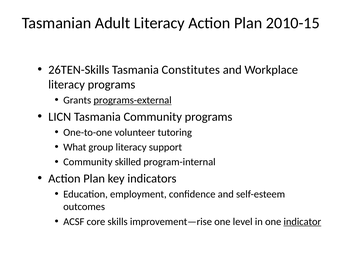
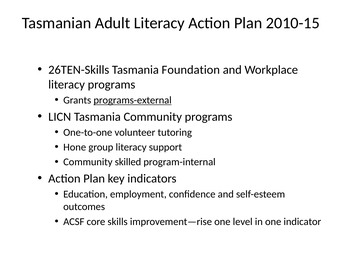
Constitutes: Constitutes -> Foundation
What: What -> Hone
indicator underline: present -> none
